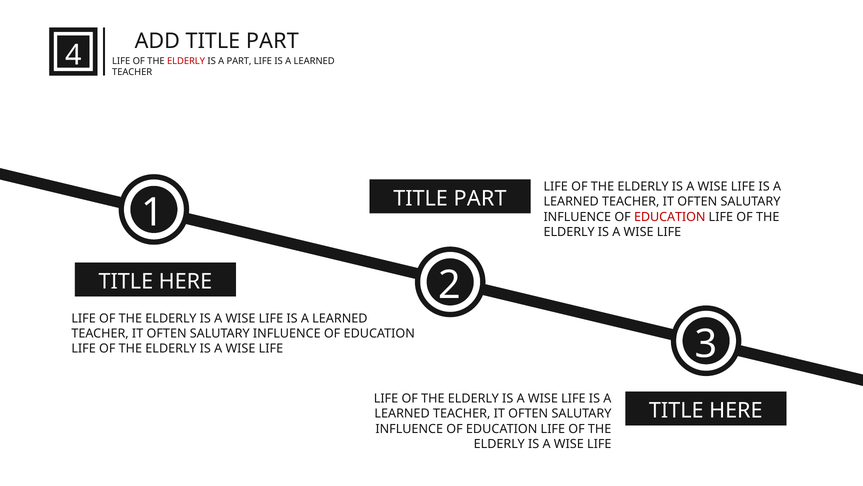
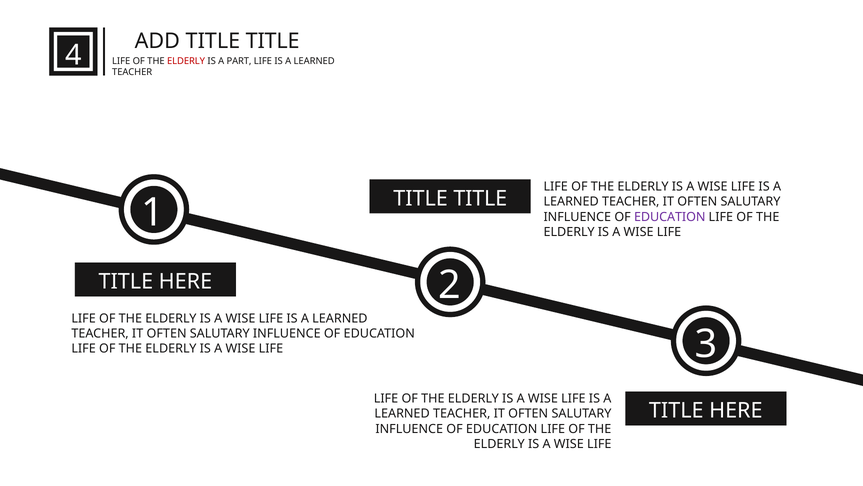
ADD TITLE PART: PART -> TITLE
PART at (480, 198): PART -> TITLE
EDUCATION at (670, 217) colour: red -> purple
